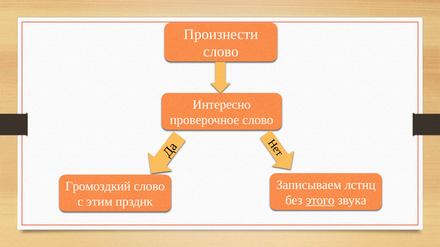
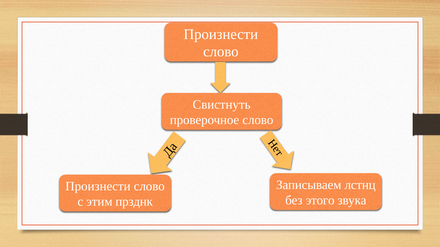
Интересно: Интересно -> Свистнуть
Громоздкий at (98, 187): Громоздкий -> Произнести
этого underline: present -> none
